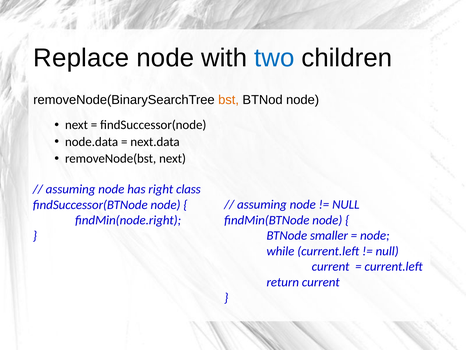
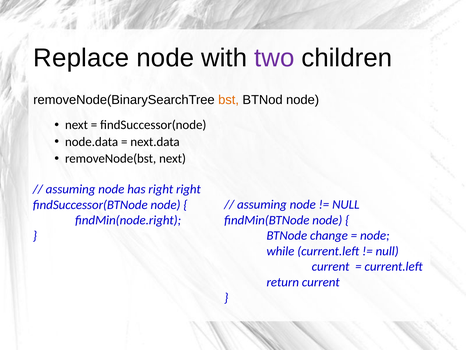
two colour: blue -> purple
right class: class -> right
smaller: smaller -> change
